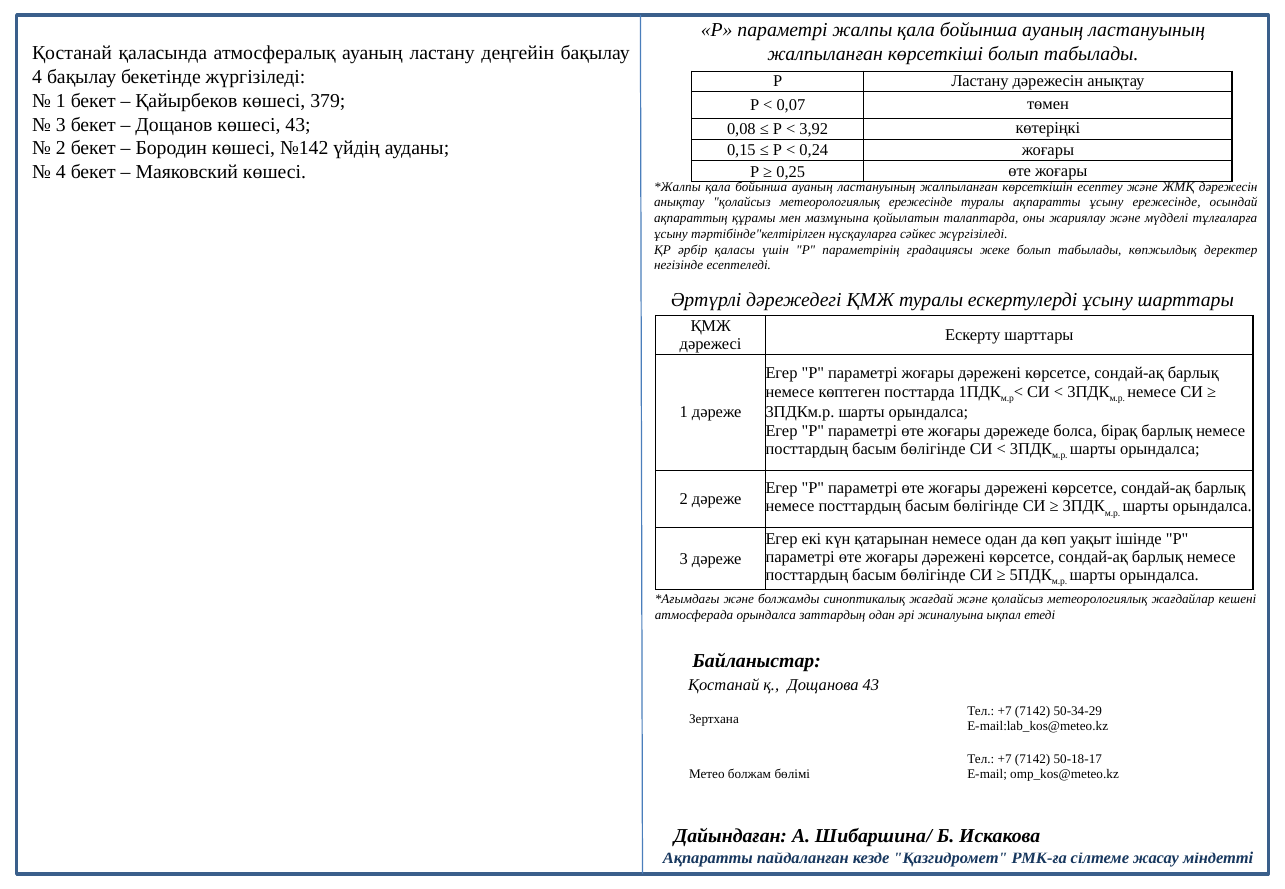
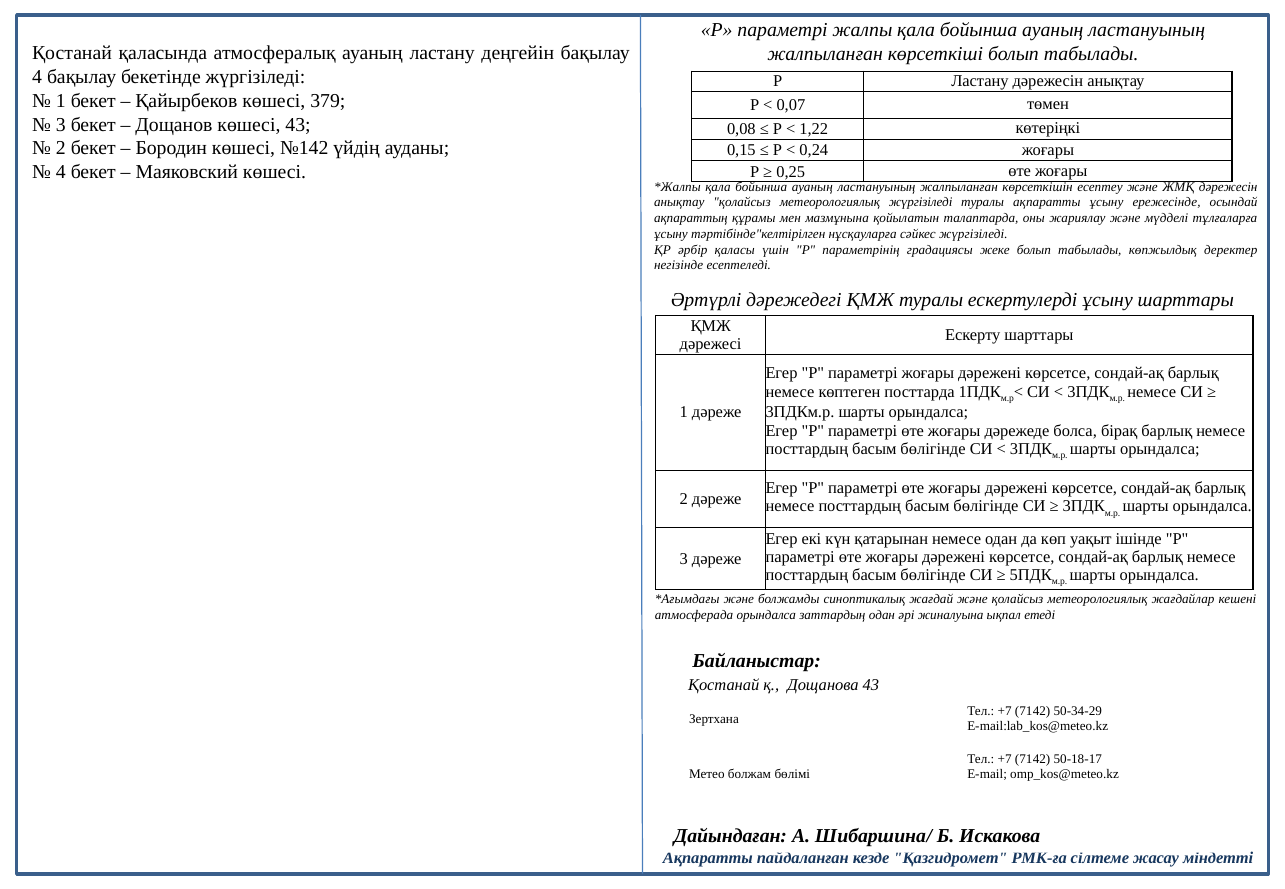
3,92: 3,92 -> 1,22
метеорологиялық ережесінде: ережесінде -> жүргізіледі
